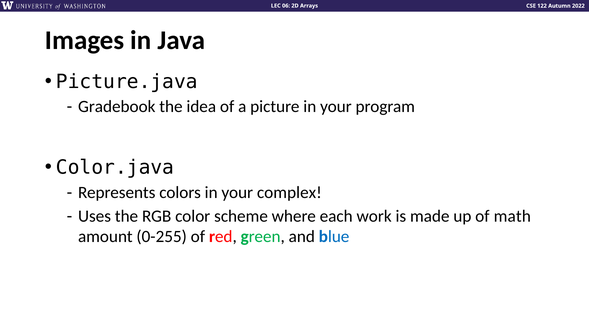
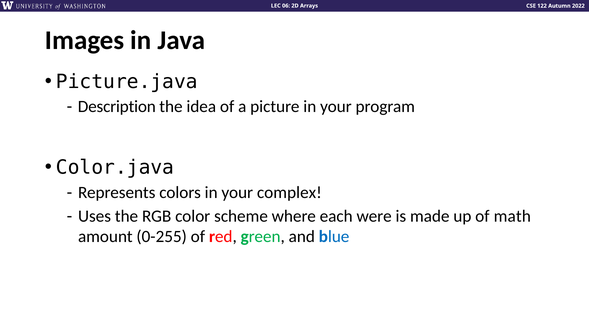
Gradebook: Gradebook -> Description
work: work -> were
